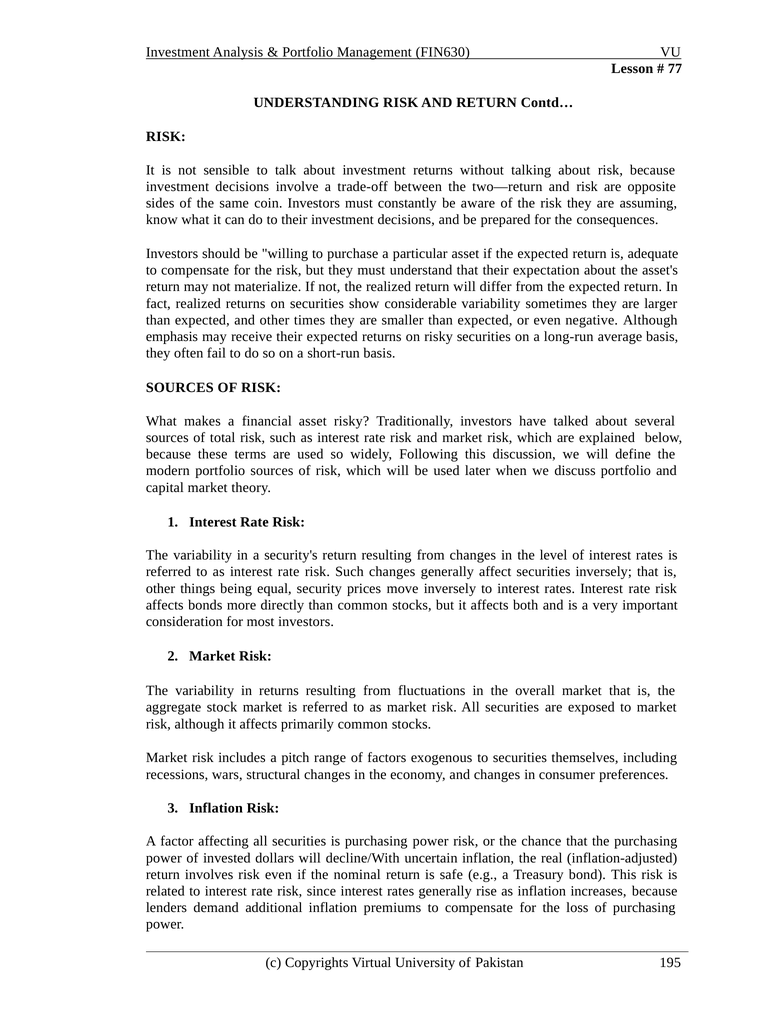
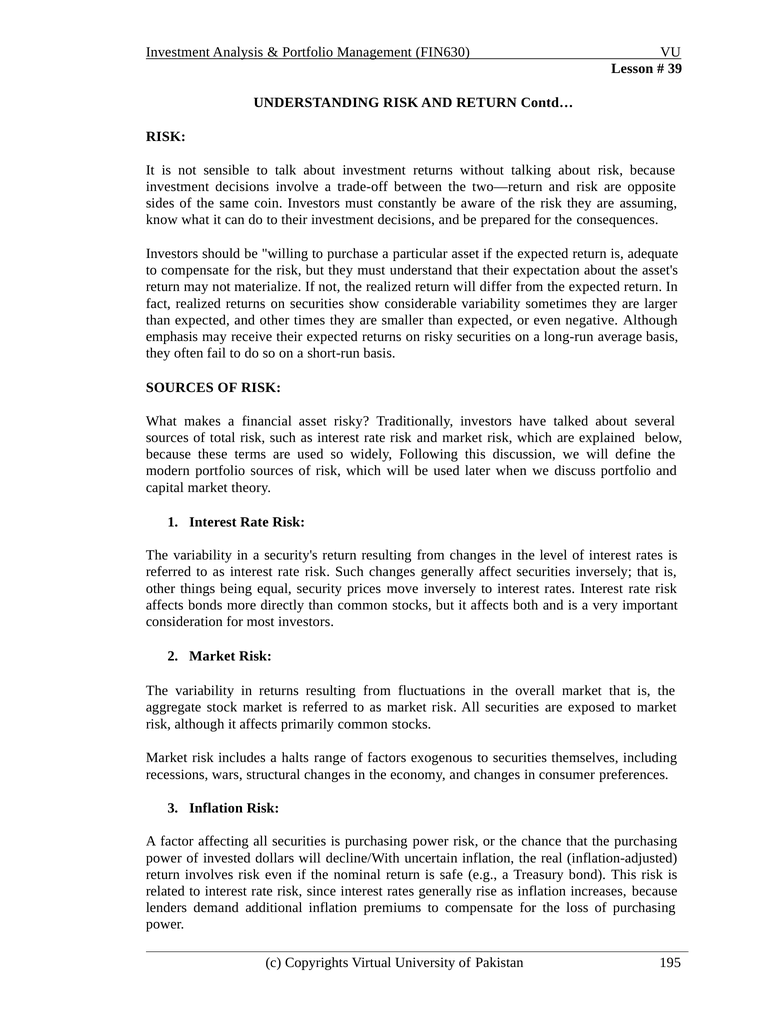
77: 77 -> 39
pitch: pitch -> halts
